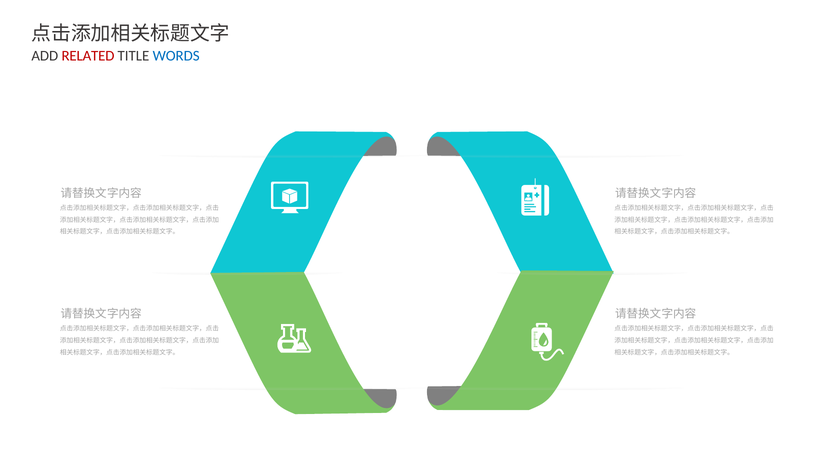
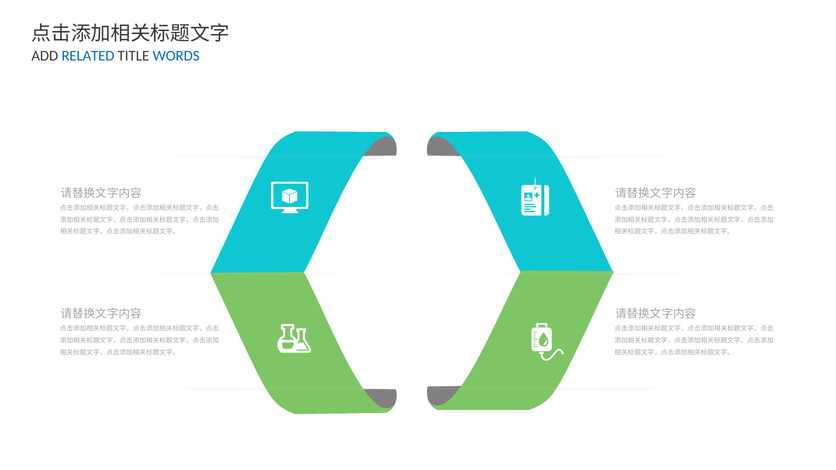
RELATED colour: red -> blue
